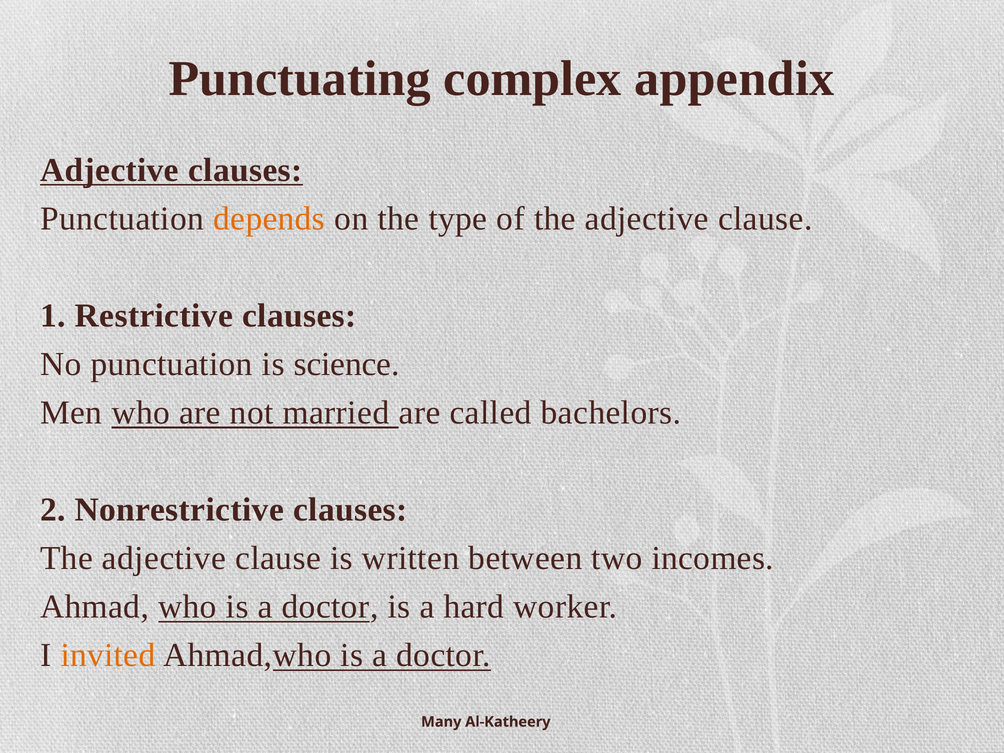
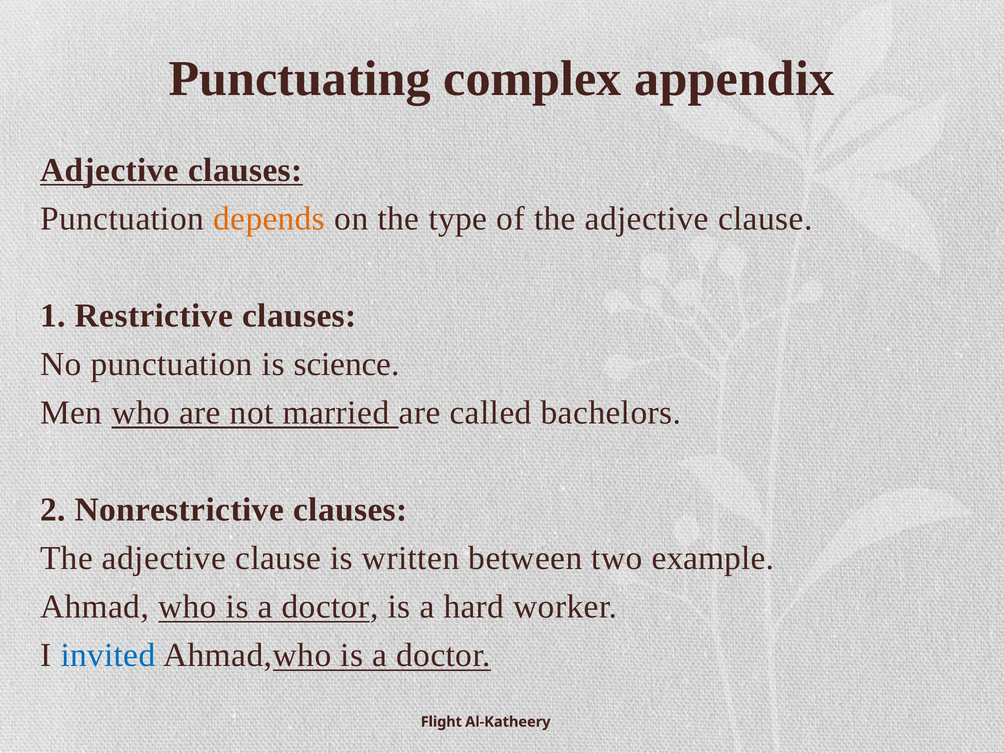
incomes: incomes -> example
invited colour: orange -> blue
Many: Many -> Flight
